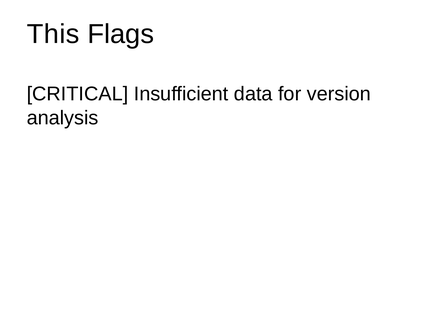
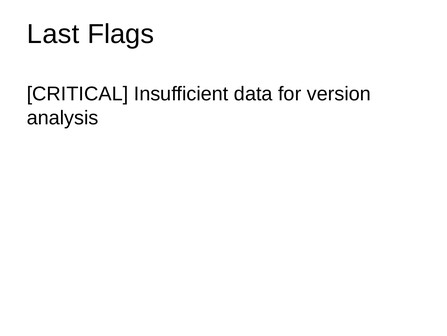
This: This -> Last
